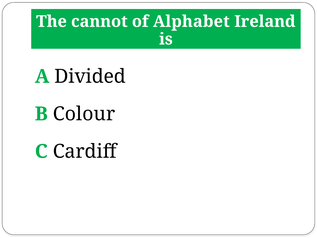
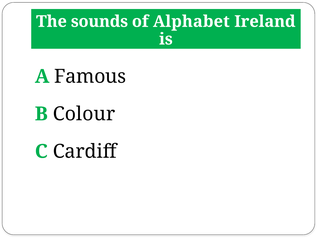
cannot: cannot -> sounds
Divided: Divided -> Famous
